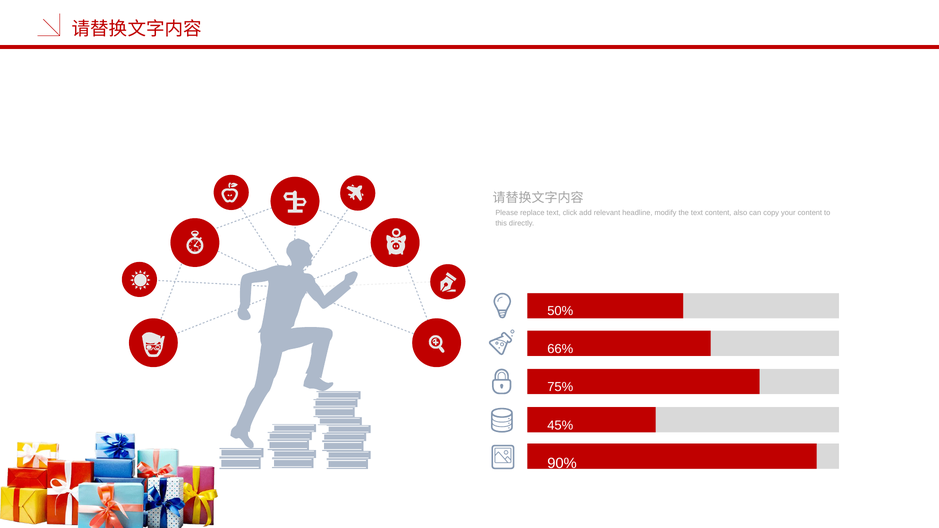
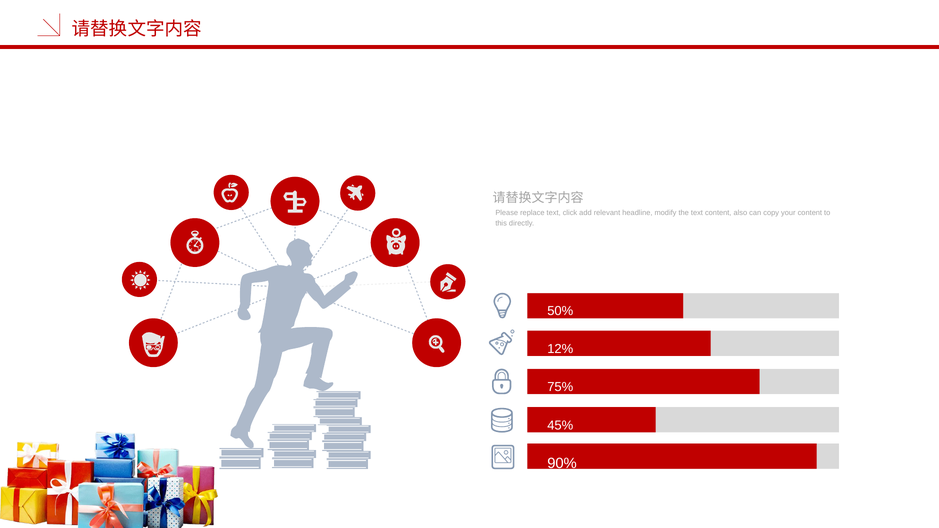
66%: 66% -> 12%
